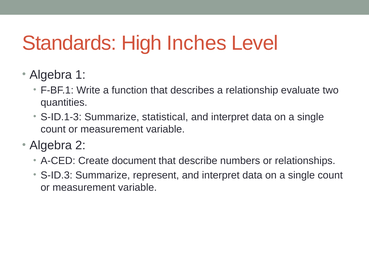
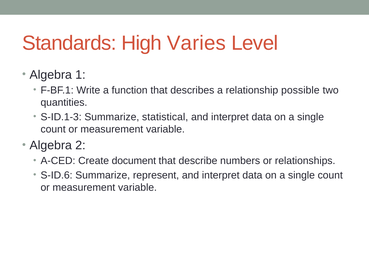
Inches: Inches -> Varies
evaluate: evaluate -> possible
S-ID.3: S-ID.3 -> S-ID.6
